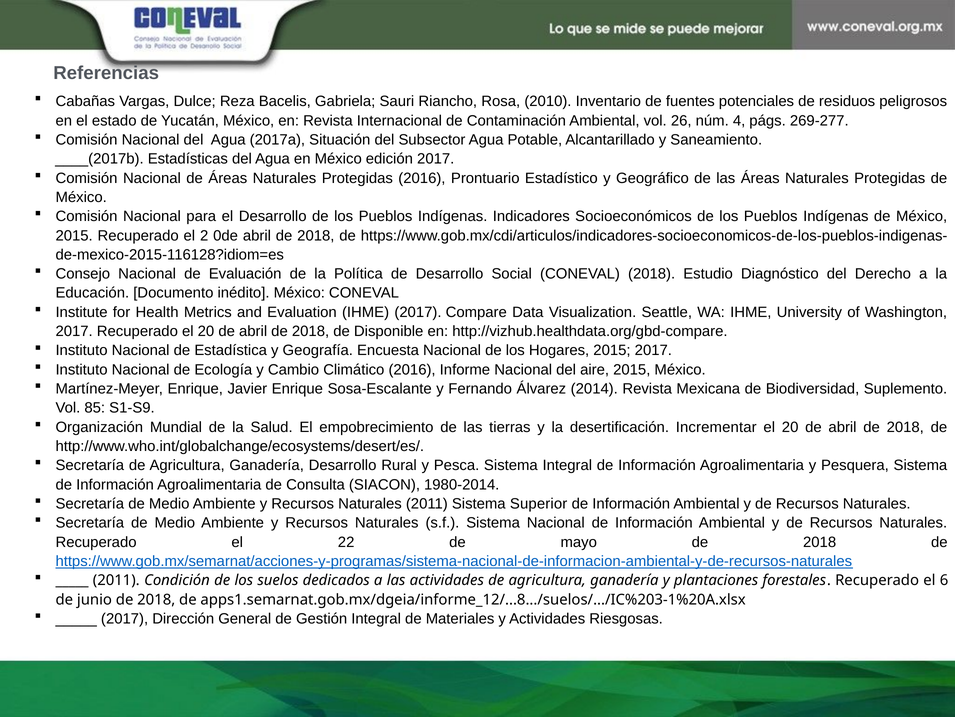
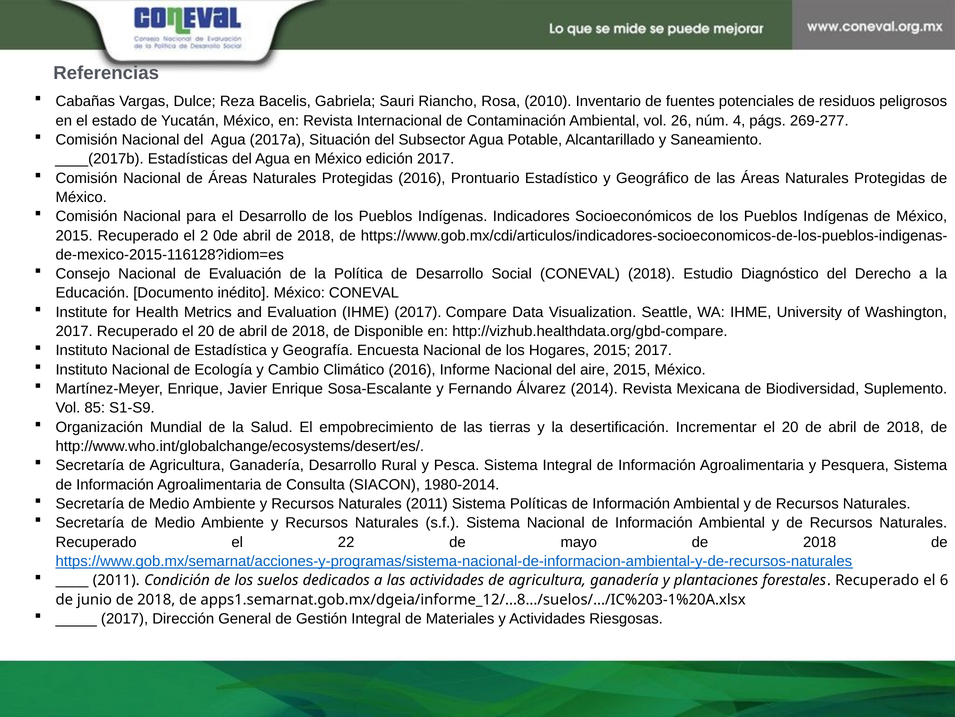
Superior: Superior -> Políticas
